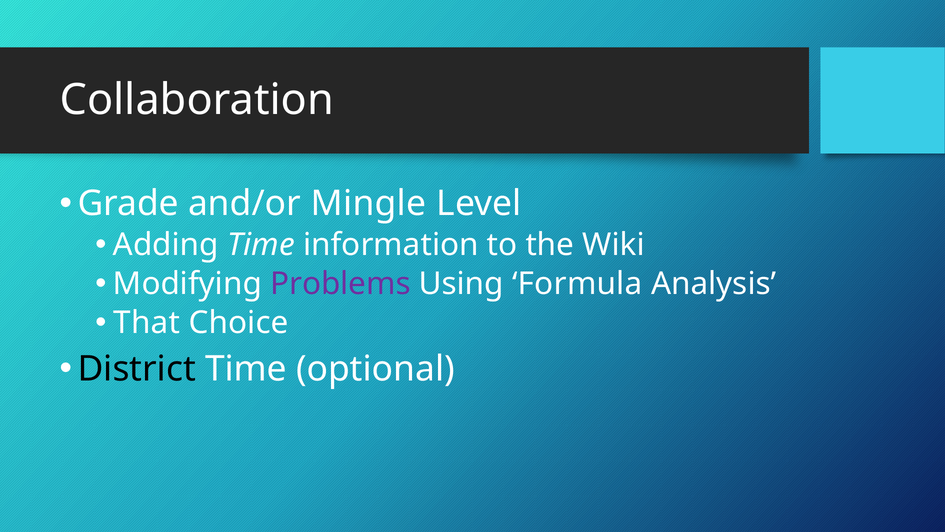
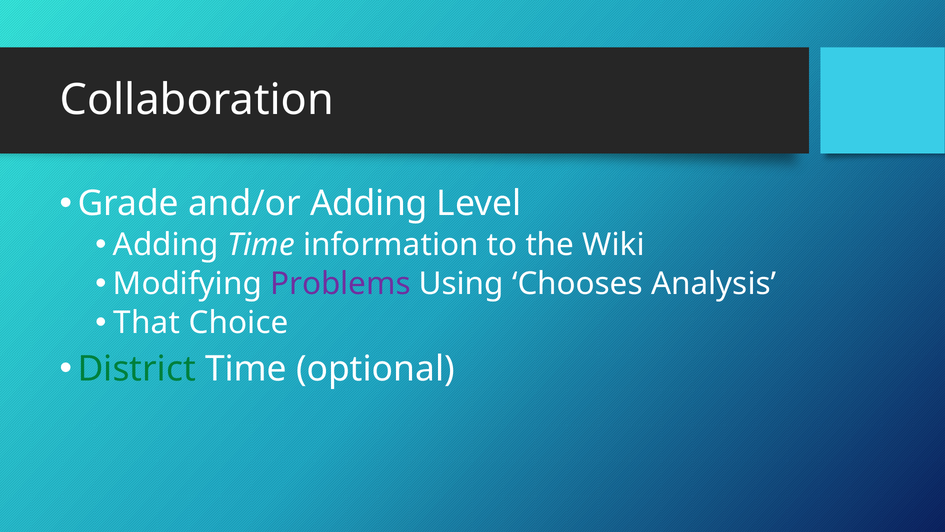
and/or Mingle: Mingle -> Adding
Formula: Formula -> Chooses
District colour: black -> green
